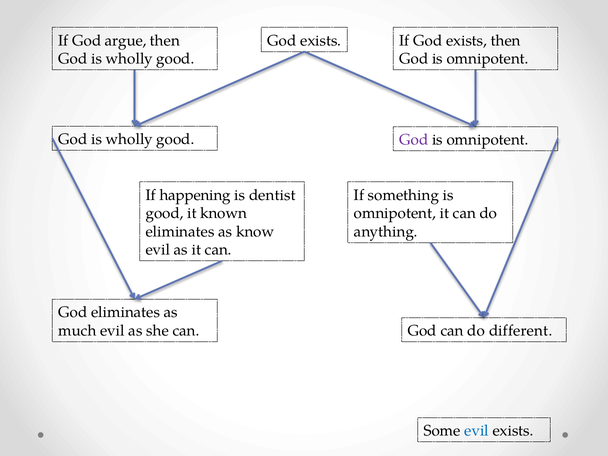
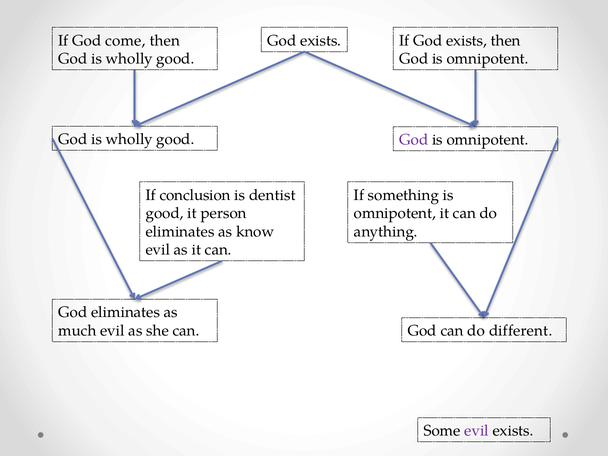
argue: argue -> come
happening: happening -> conclusion
known: known -> person
evil at (477, 431) colour: blue -> purple
